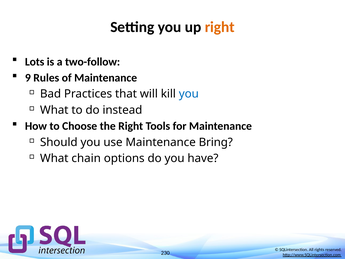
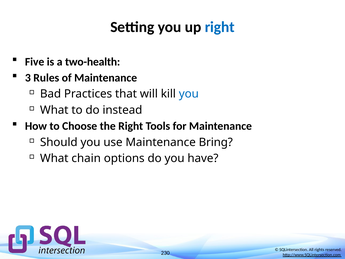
right at (220, 27) colour: orange -> blue
Lots: Lots -> Five
two-follow: two-follow -> two-health
9: 9 -> 3
